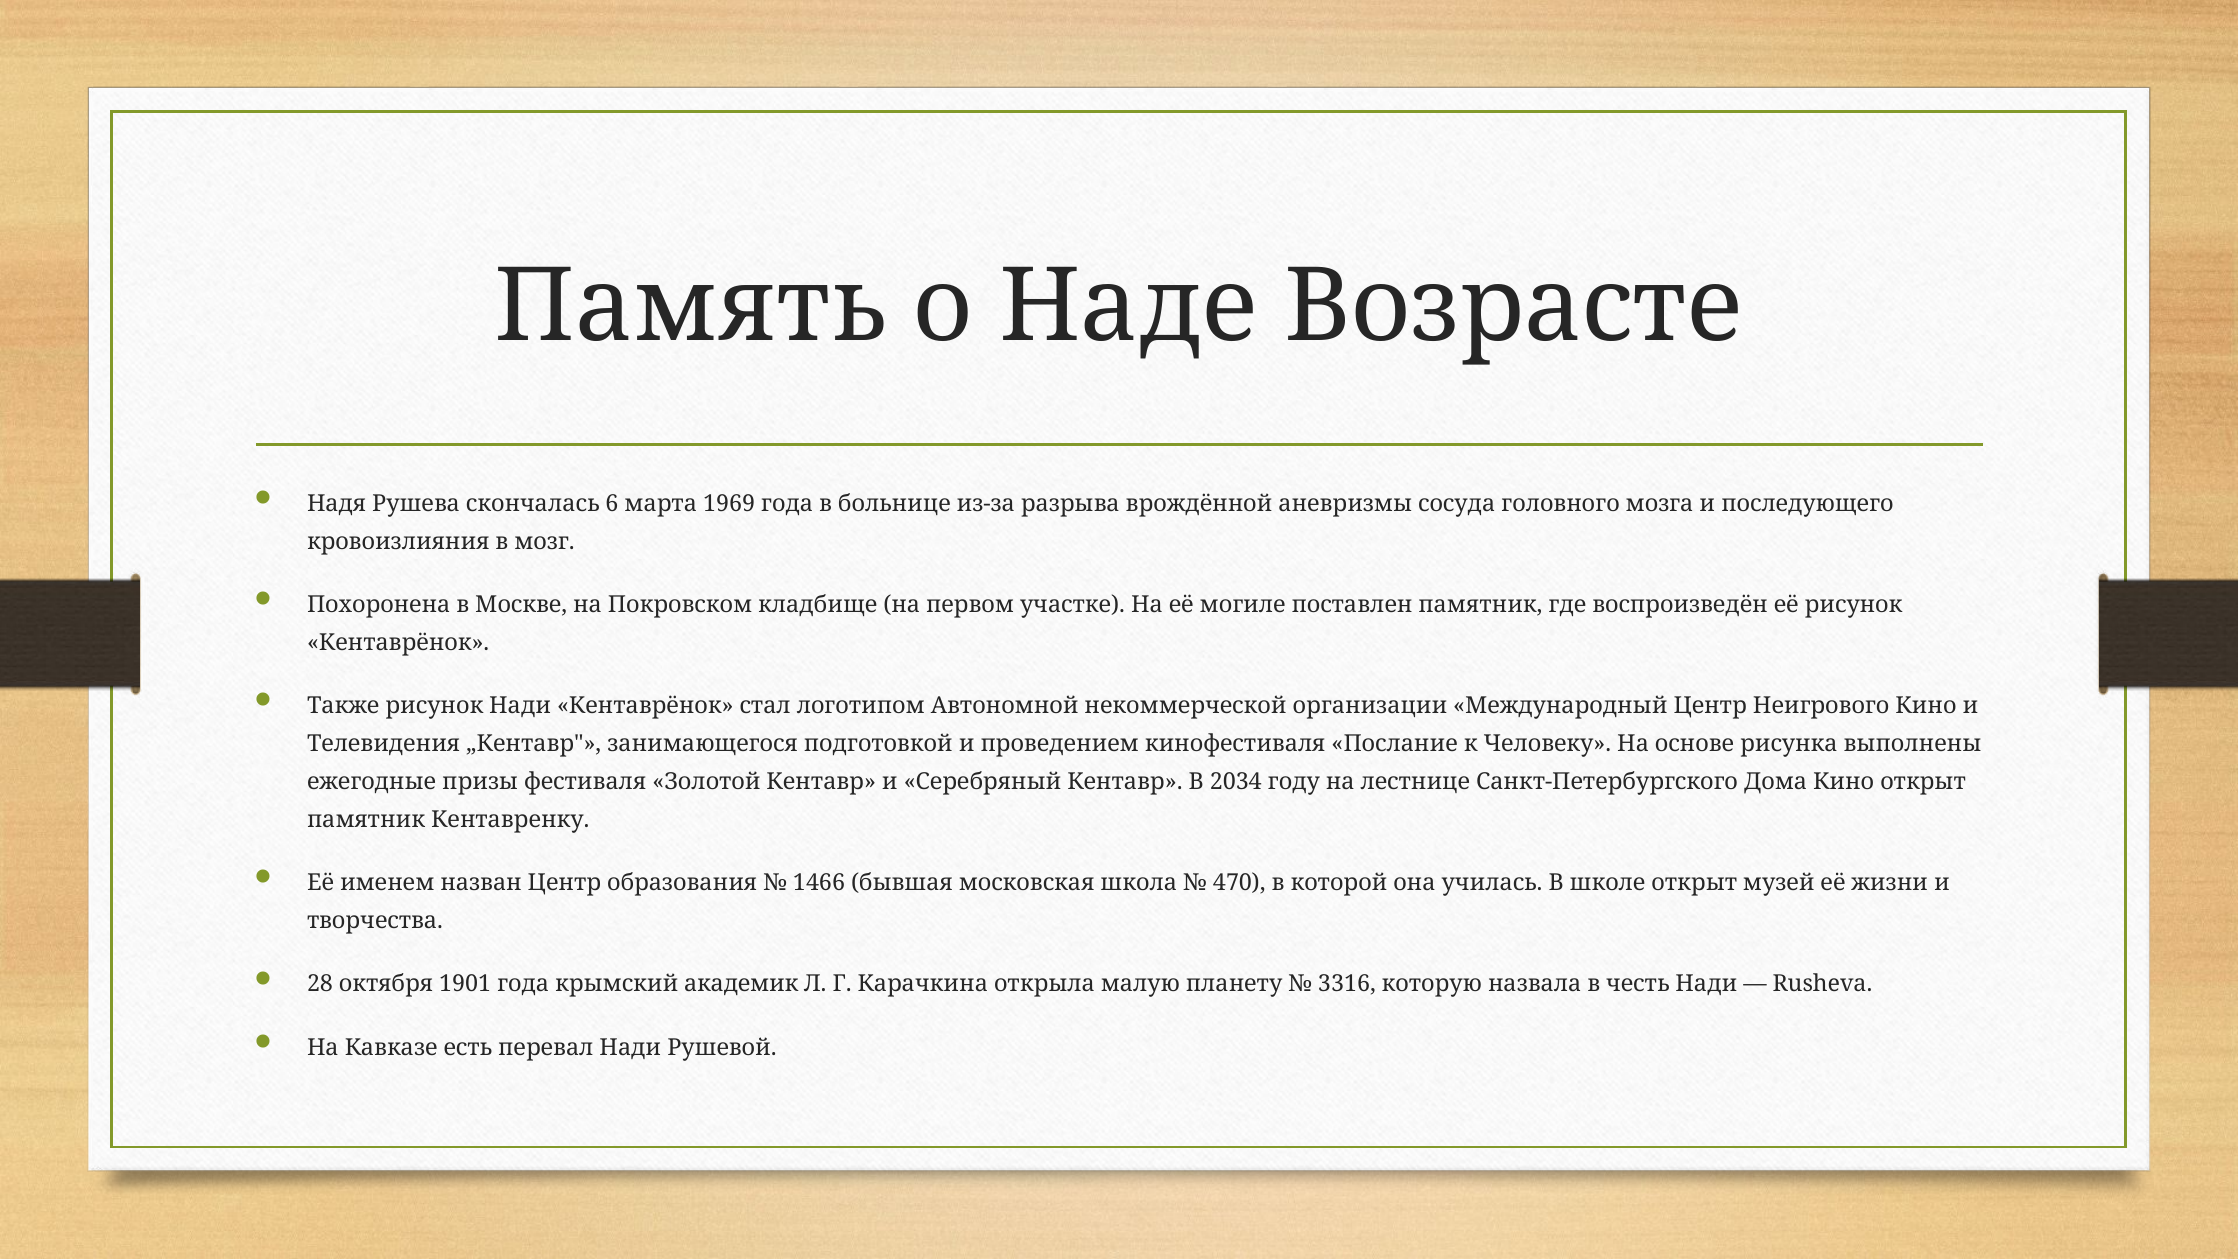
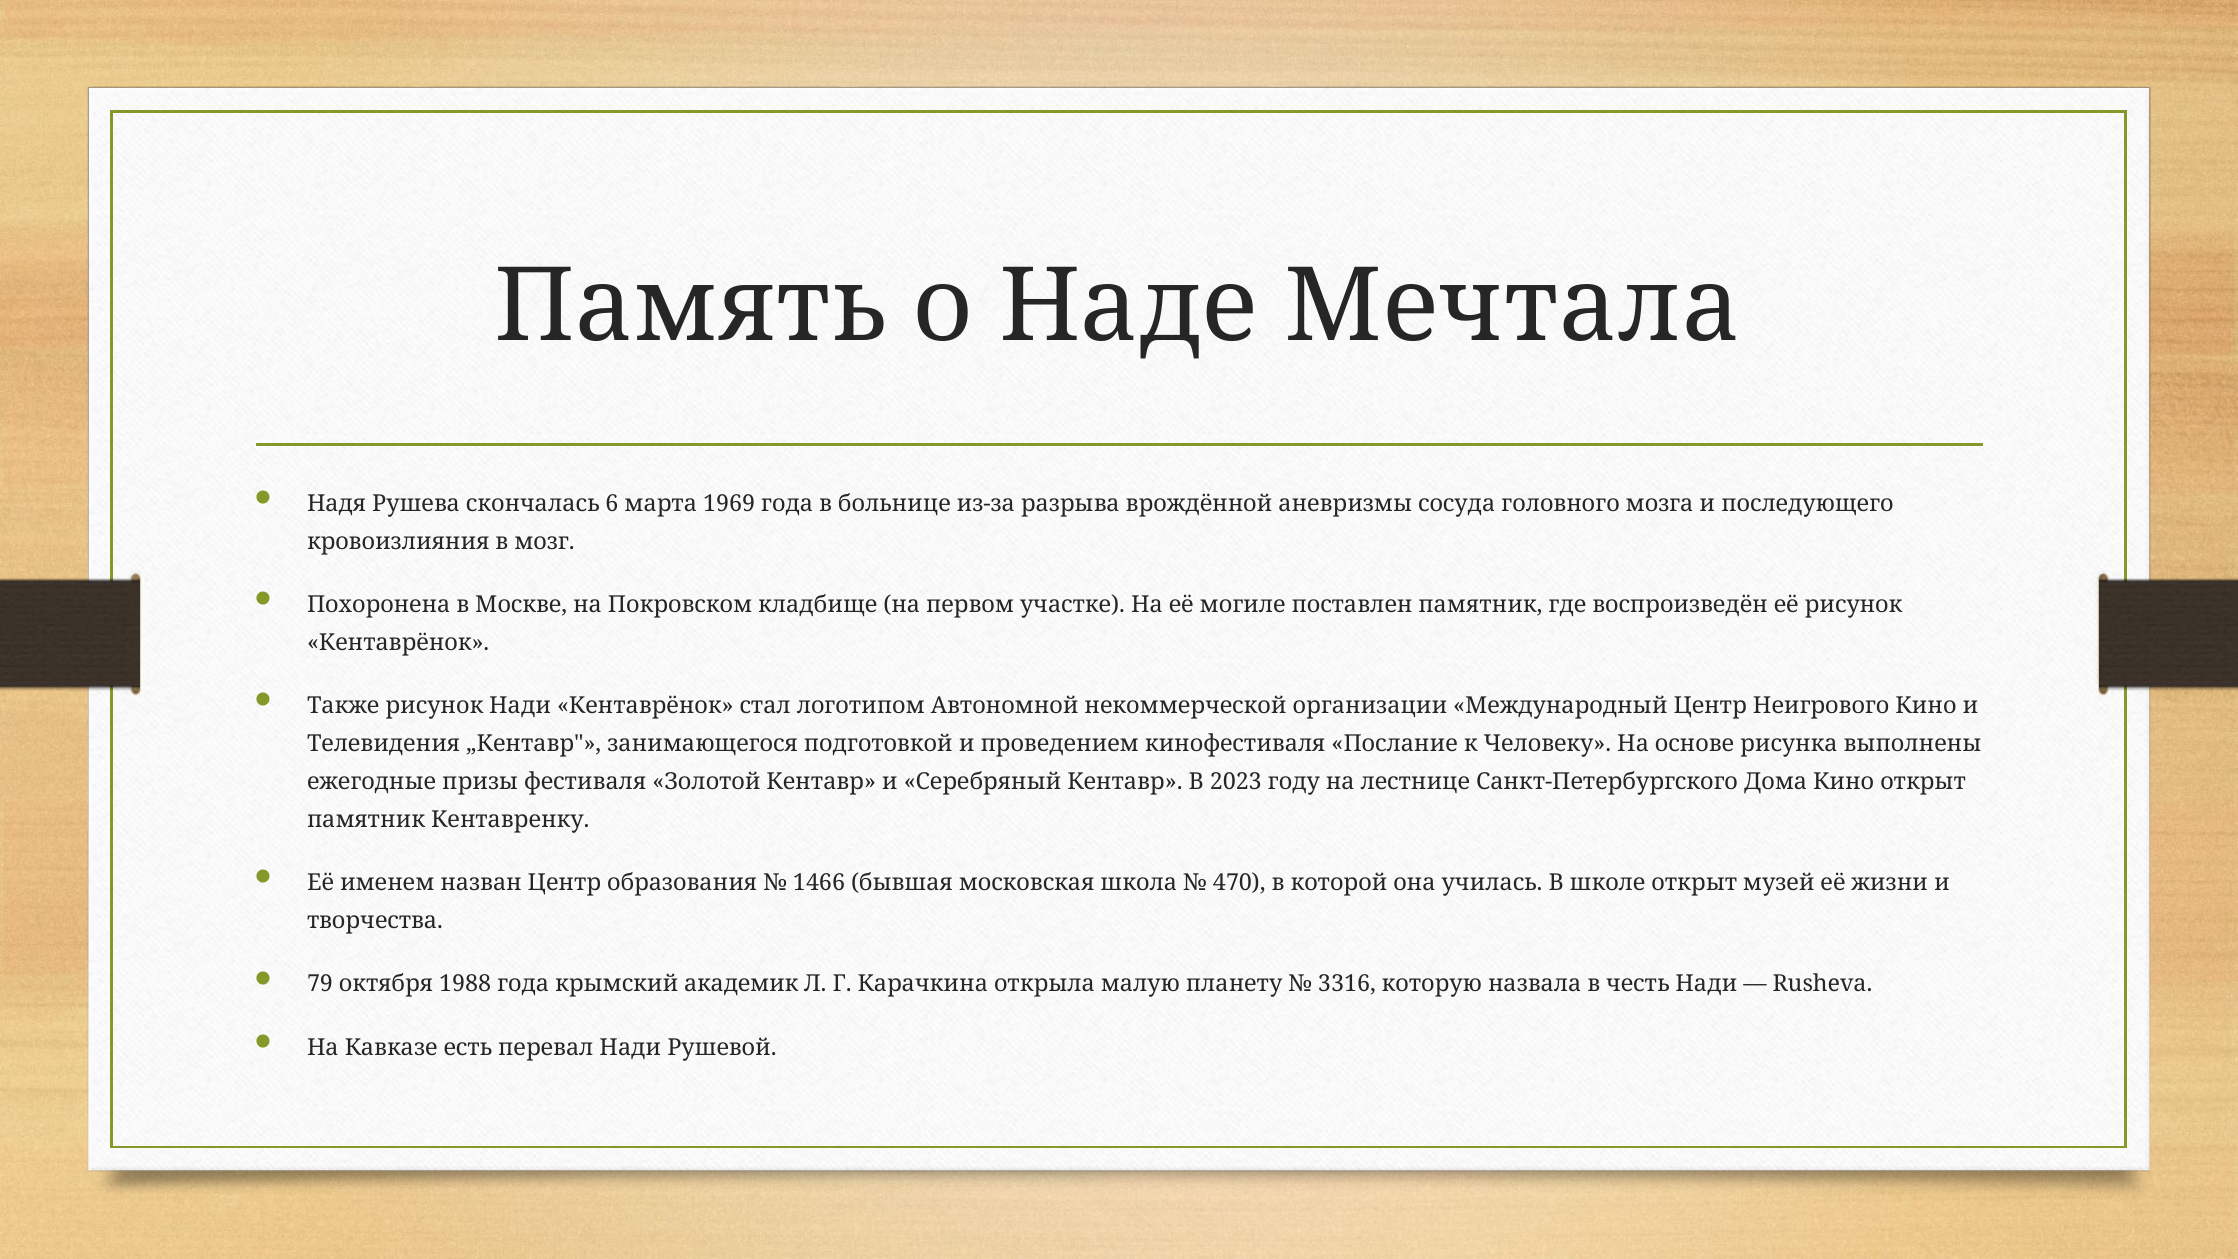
Возрасте: Возрасте -> Мечтала
2034: 2034 -> 2023
28: 28 -> 79
1901: 1901 -> 1988
